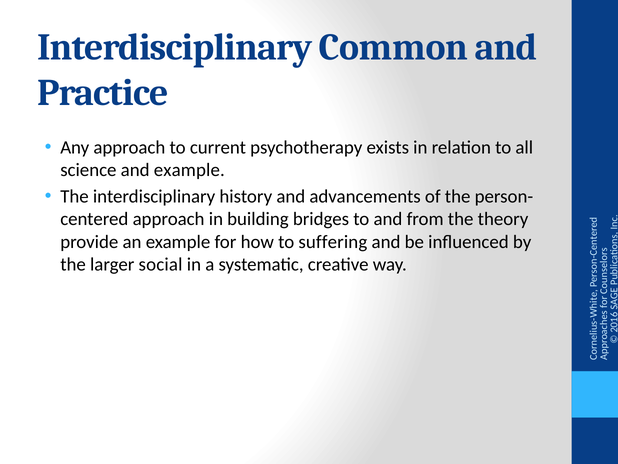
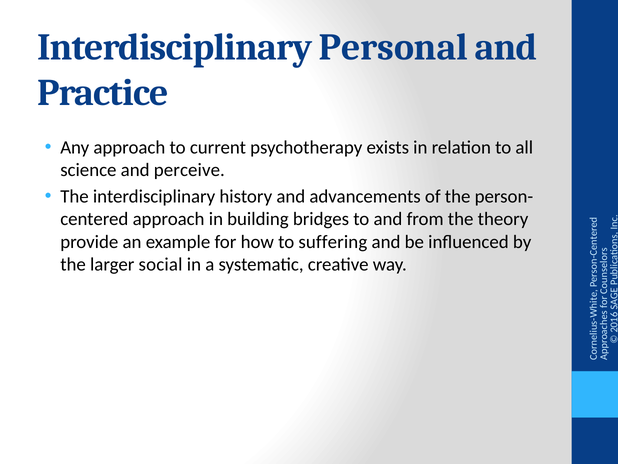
Common: Common -> Personal
and example: example -> perceive
